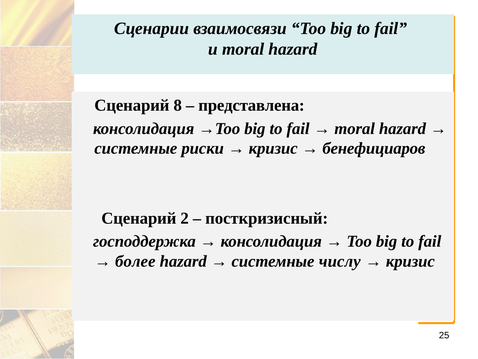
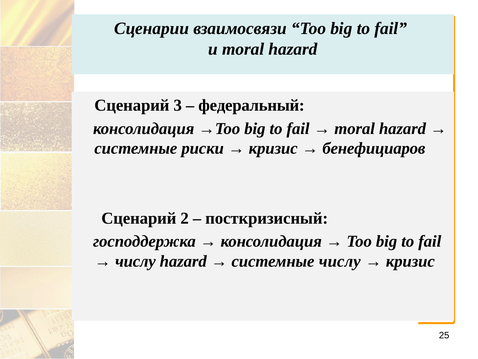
8: 8 -> 3
представлена: представлена -> федеральный
более at (135, 261): более -> числу
